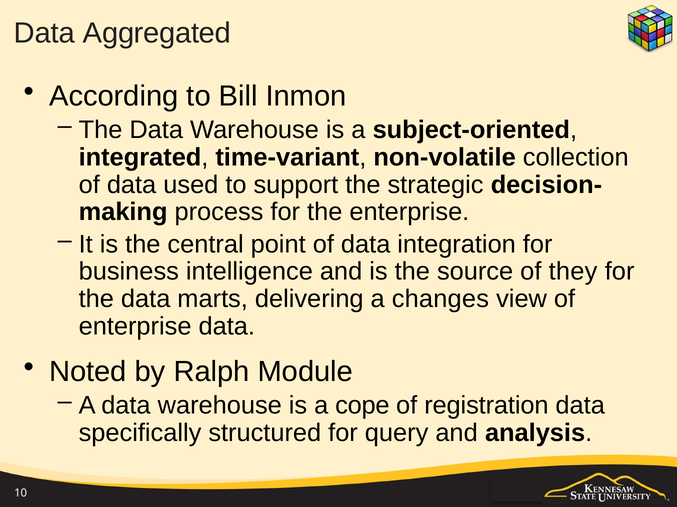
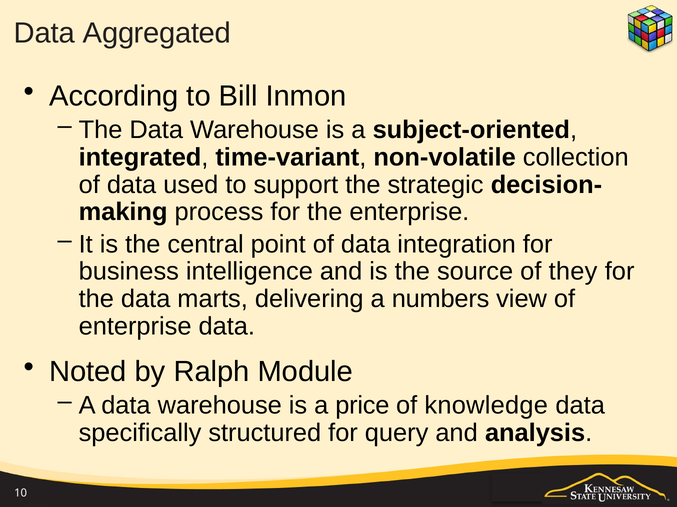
changes: changes -> numbers
cope: cope -> price
registration: registration -> knowledge
